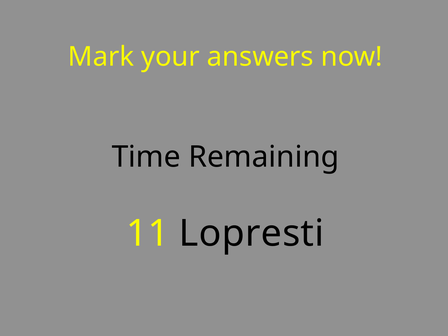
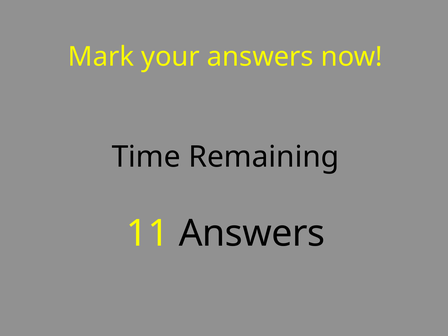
11 Lopresti: Lopresti -> Answers
